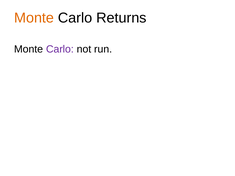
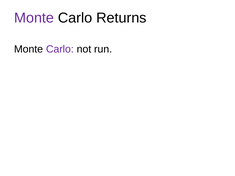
Monte at (34, 18) colour: orange -> purple
